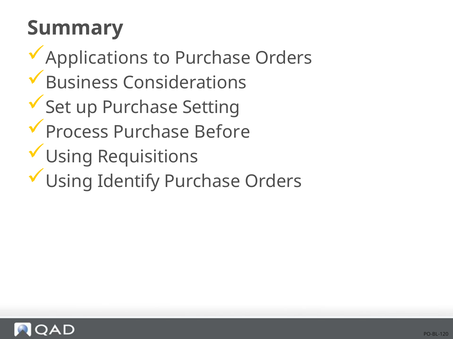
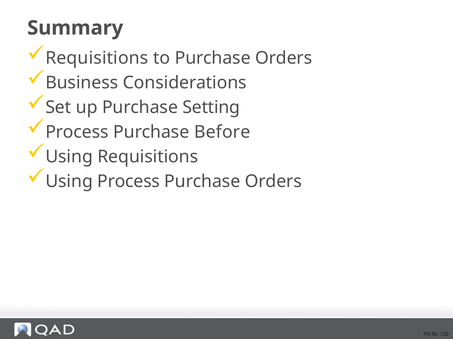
Applications at (97, 58): Applications -> Requisitions
Using Identify: Identify -> Process
